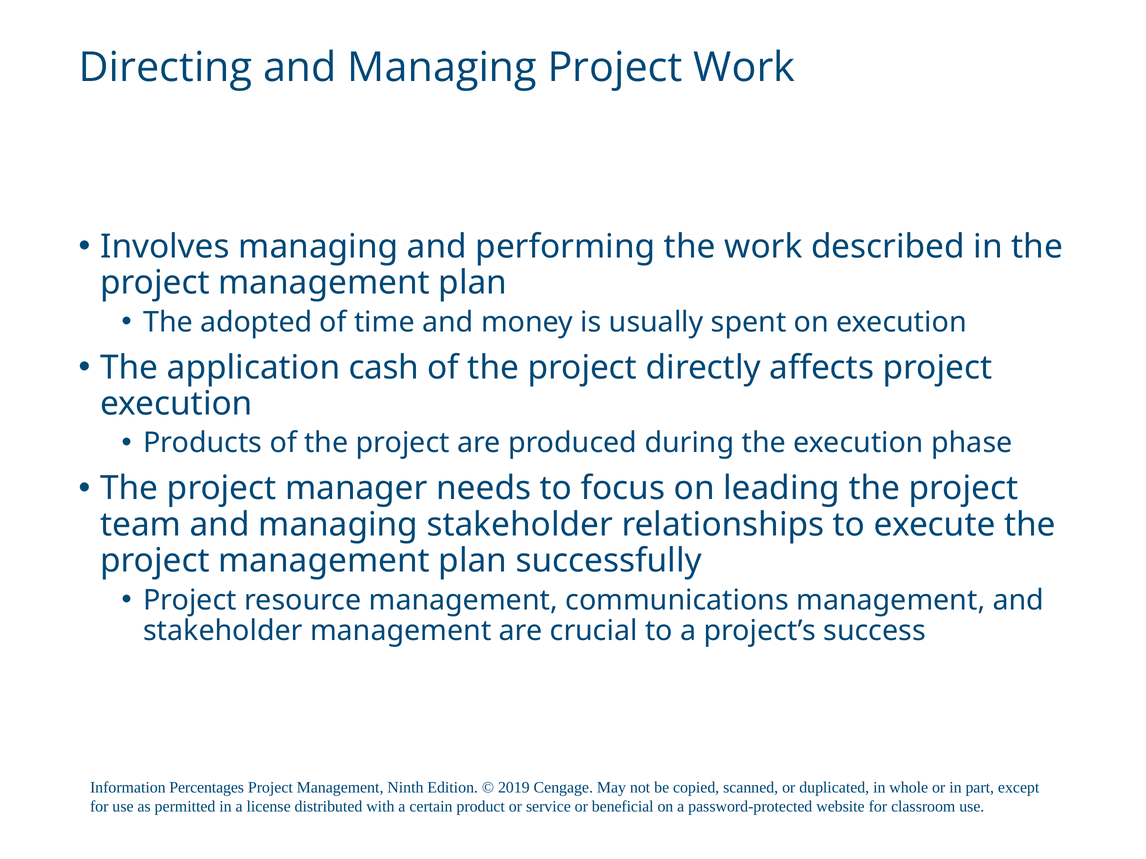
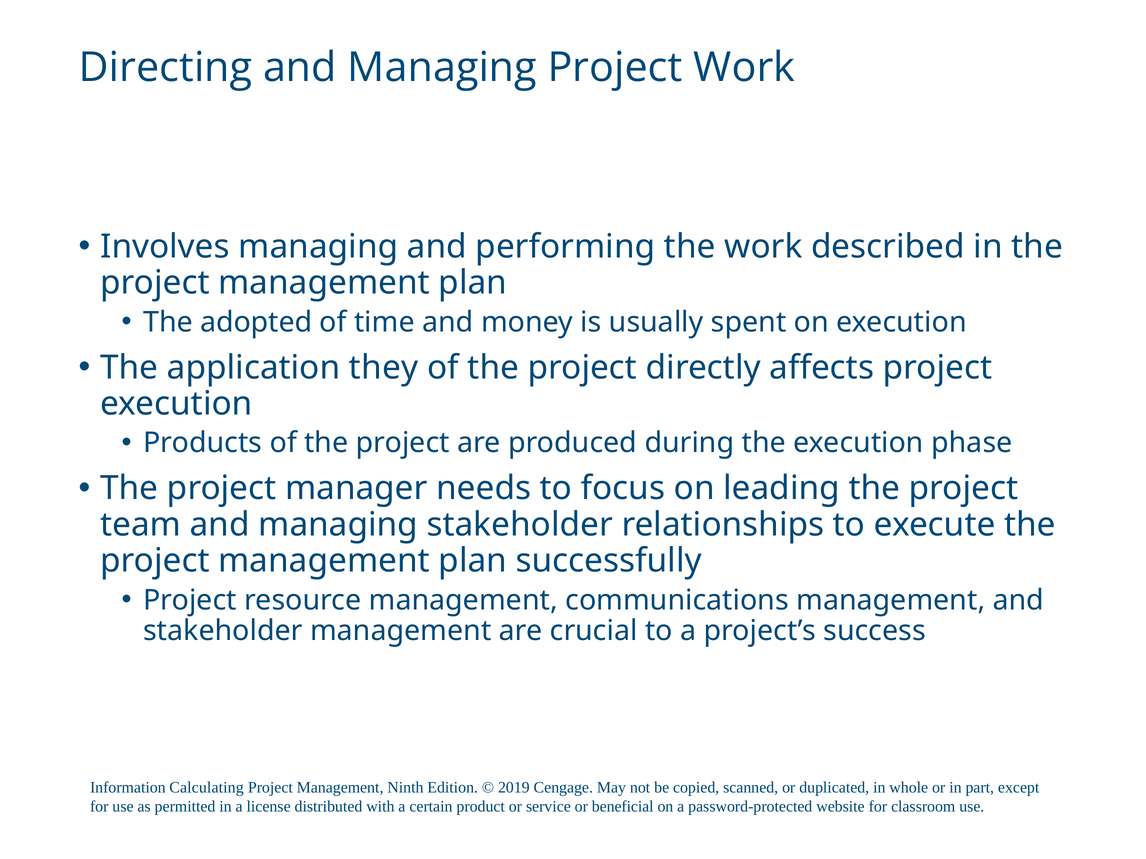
cash: cash -> they
Percentages: Percentages -> Calculating
